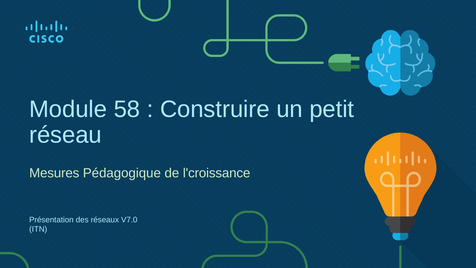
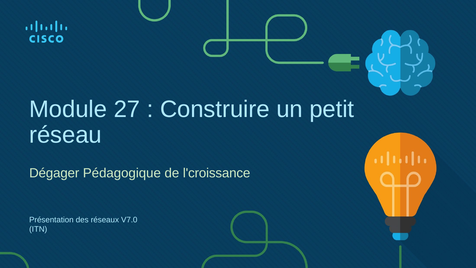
58: 58 -> 27
Mesures: Mesures -> Dégager
